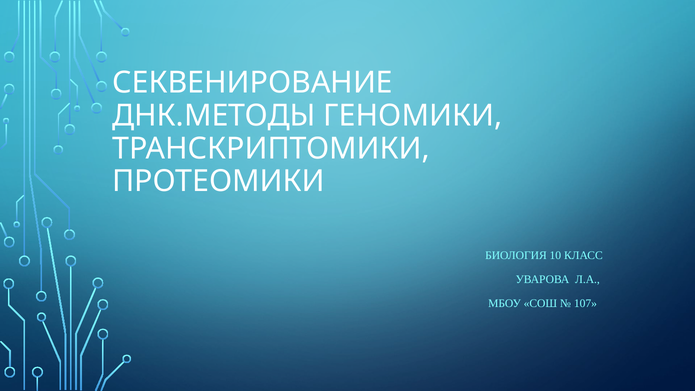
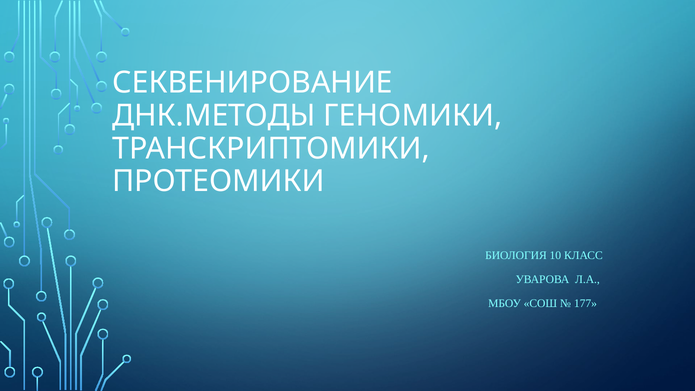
107: 107 -> 177
